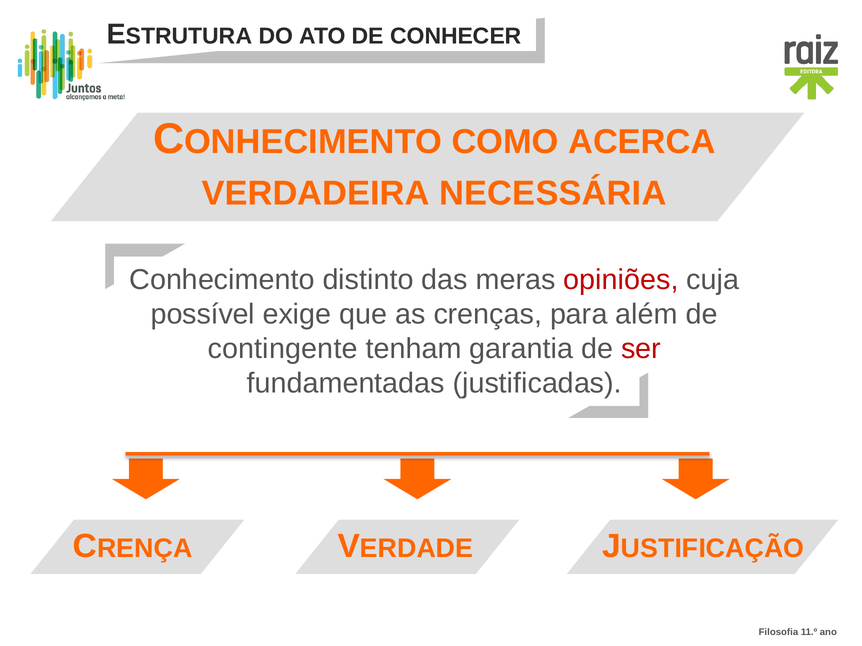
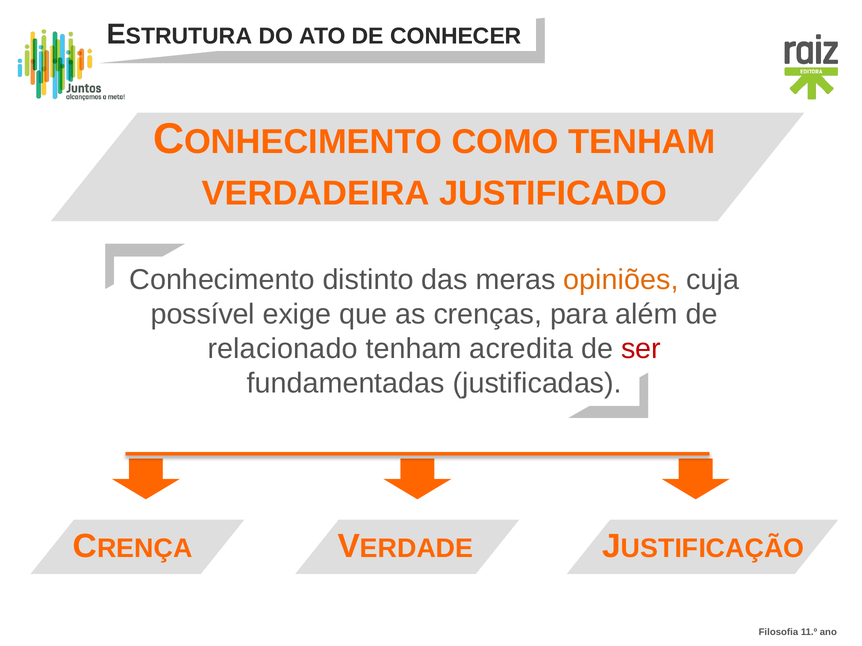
COMO ACERCA: ACERCA -> TENHAM
NECESSÁRIA: NECESSÁRIA -> JUSTIFICADO
opiniões colour: red -> orange
contingente: contingente -> relacionado
garantia: garantia -> acredita
